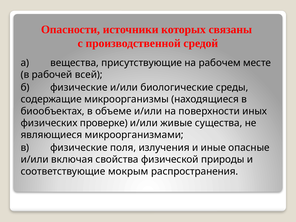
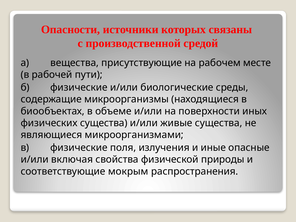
всей: всей -> пути
физических проверке: проверке -> существа
